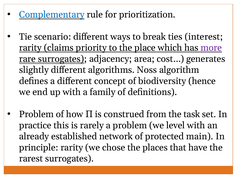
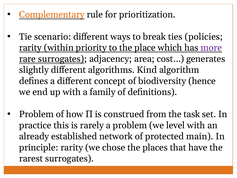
Complementary colour: blue -> orange
interest: interest -> policies
claims: claims -> within
Noss: Noss -> Kind
